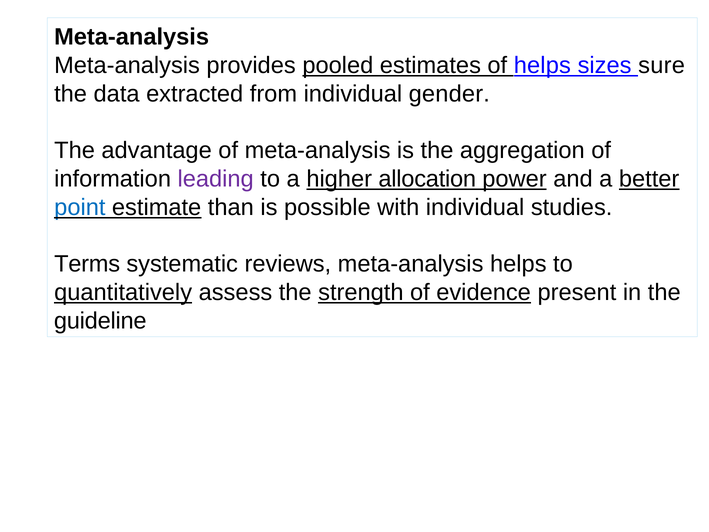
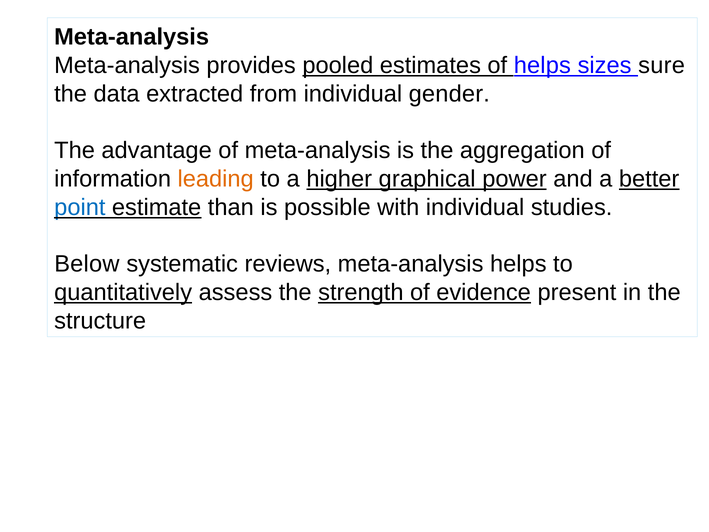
leading colour: purple -> orange
allocation: allocation -> graphical
Terms: Terms -> Below
guideline: guideline -> structure
